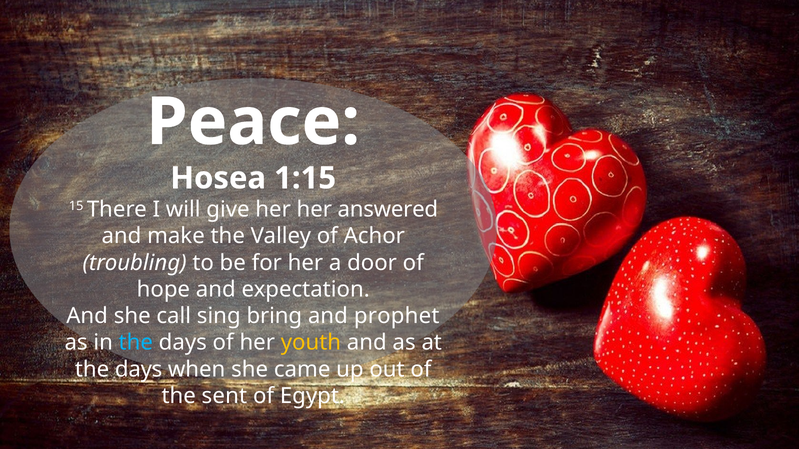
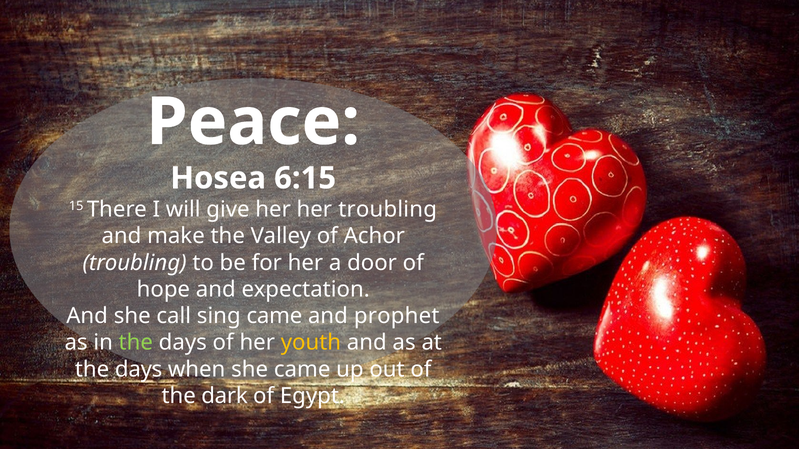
1:15: 1:15 -> 6:15
her answered: answered -> troubling
sing bring: bring -> came
the at (136, 343) colour: light blue -> light green
sent: sent -> dark
